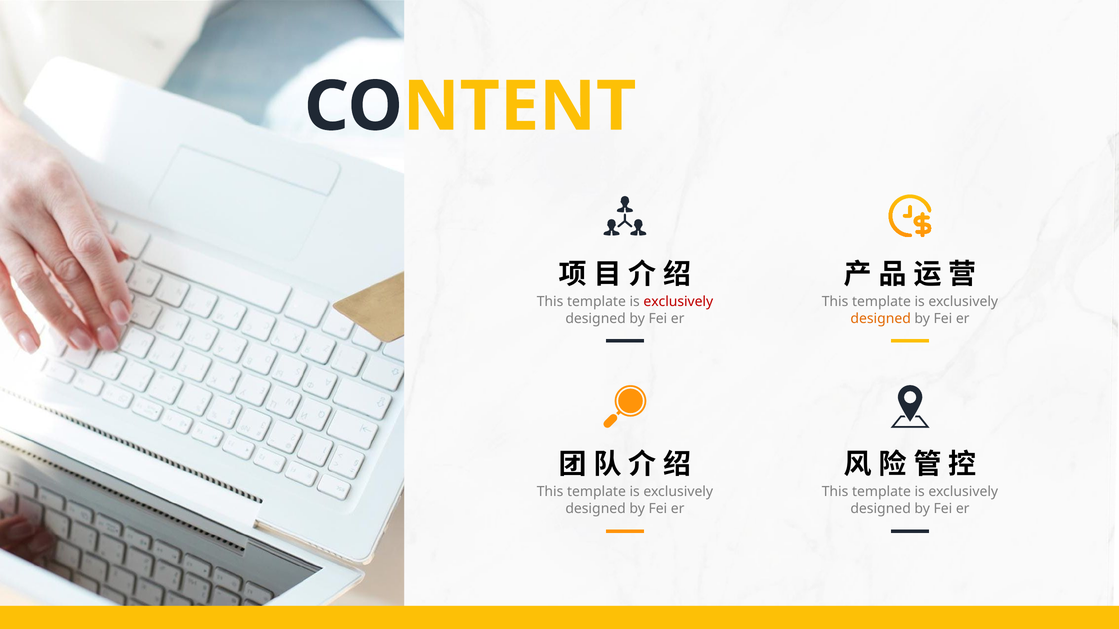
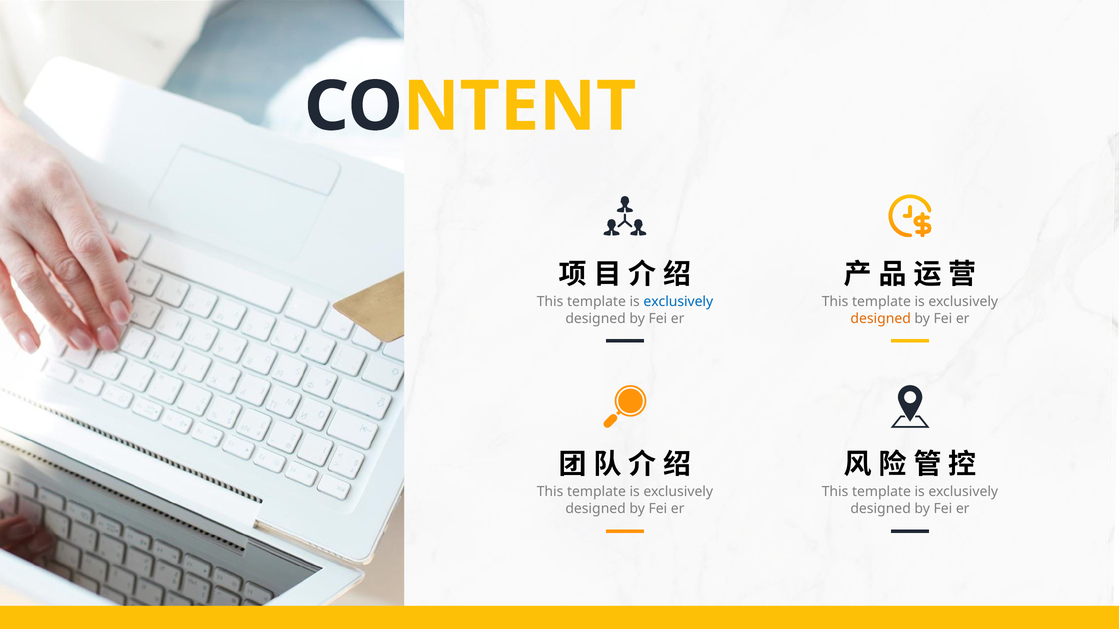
exclusively at (678, 302) colour: red -> blue
